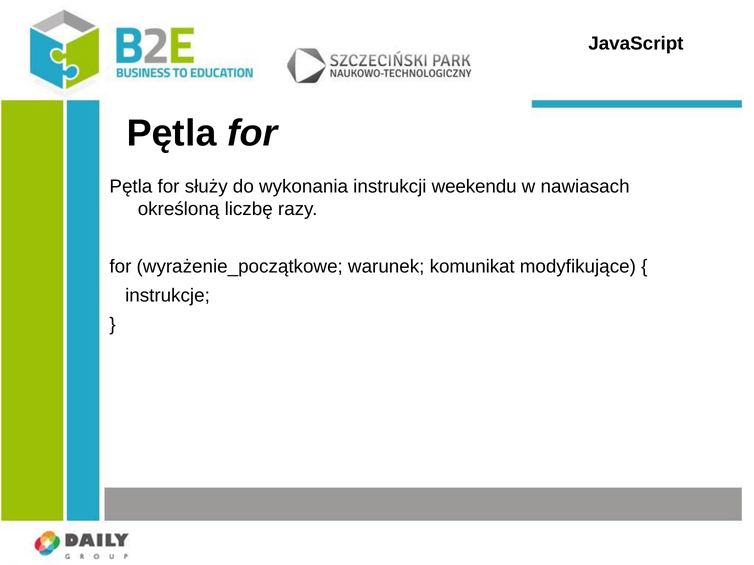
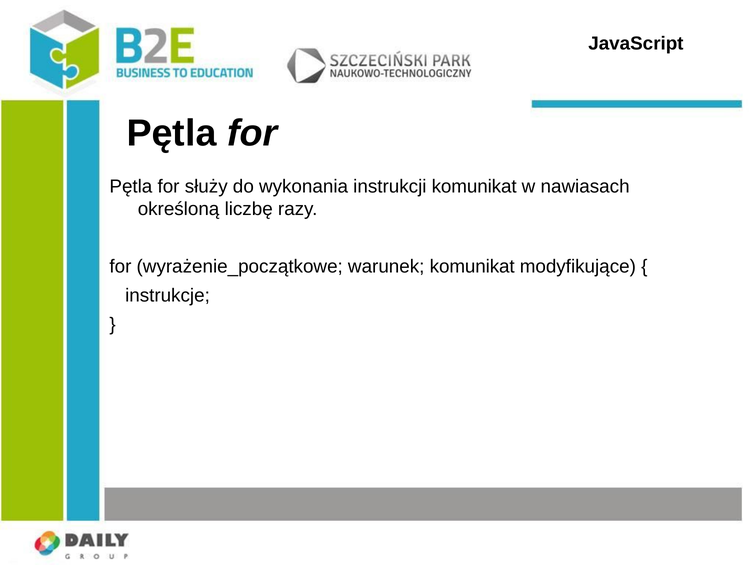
instrukcji weekendu: weekendu -> komunikat
